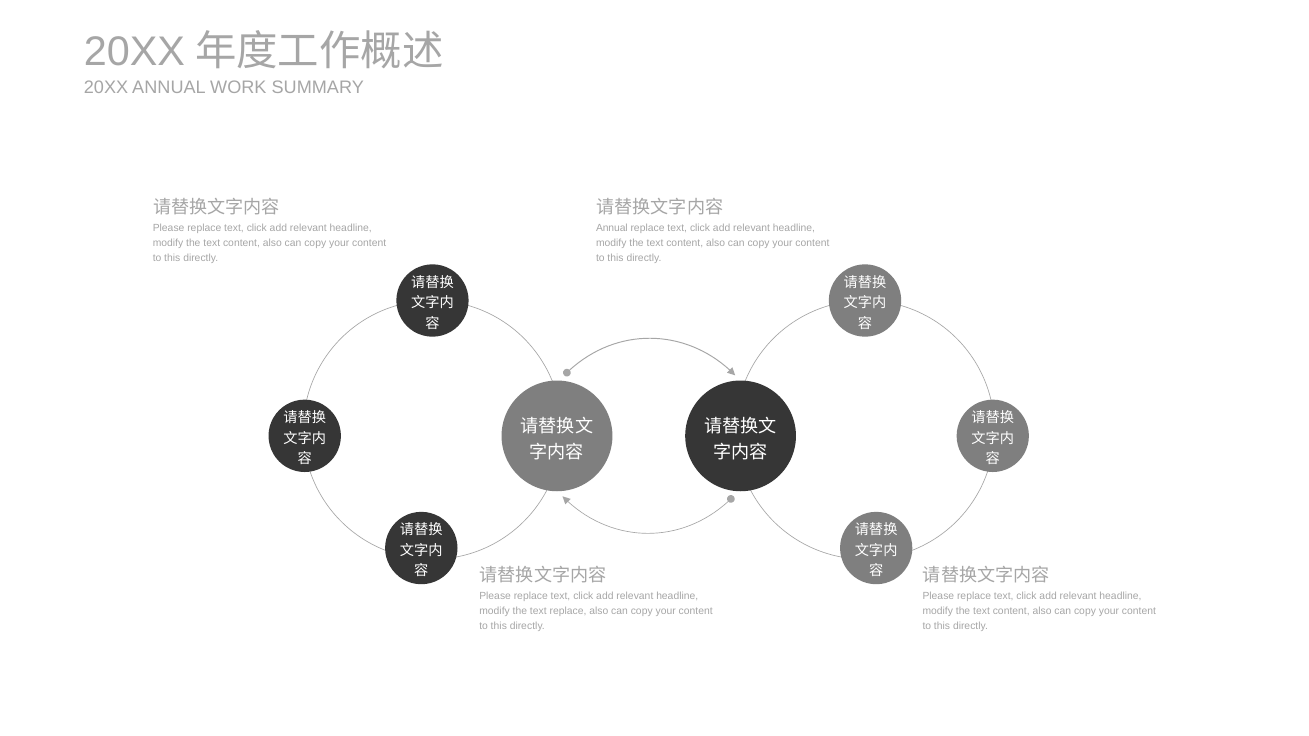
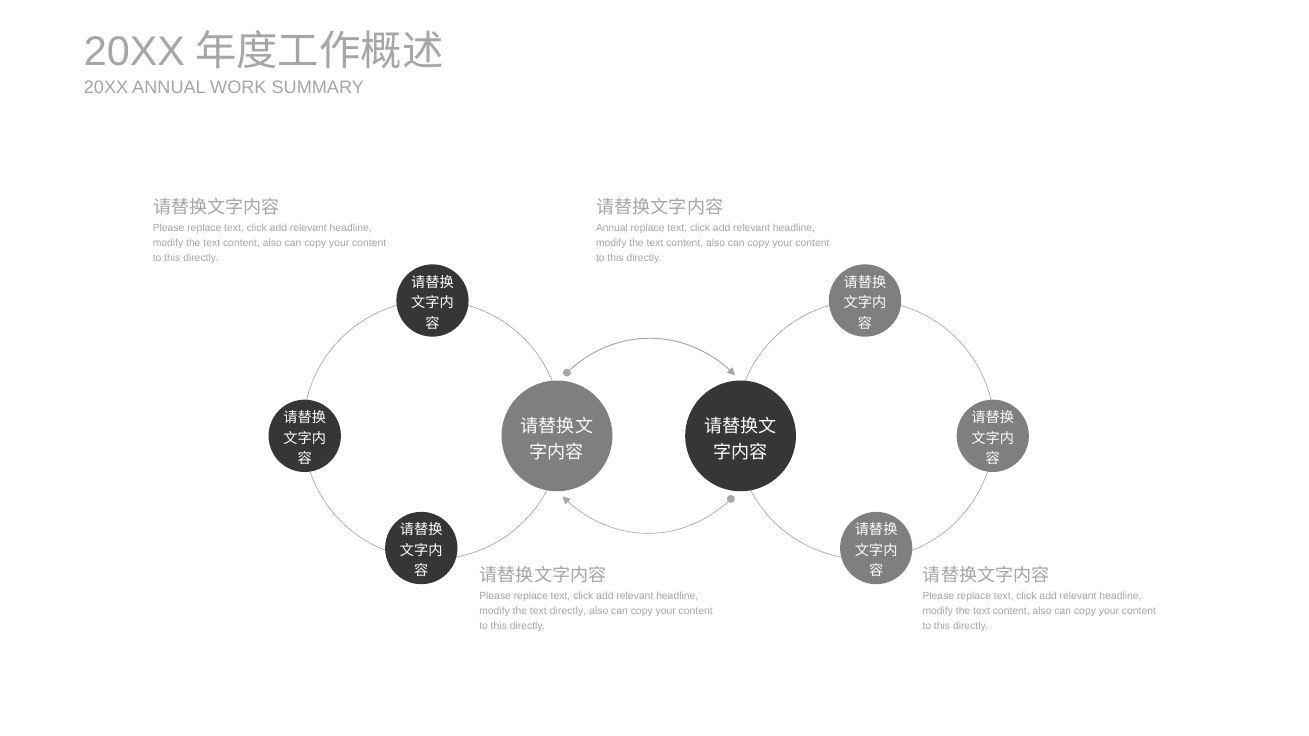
text replace: replace -> directly
